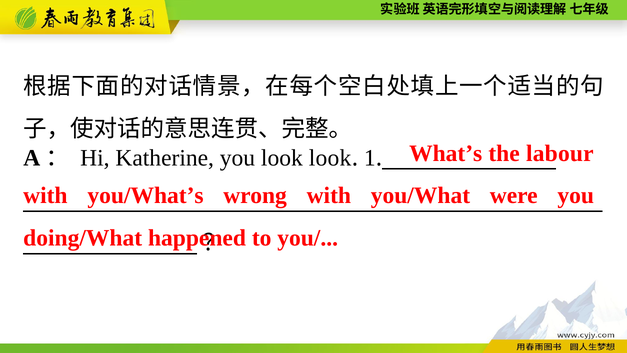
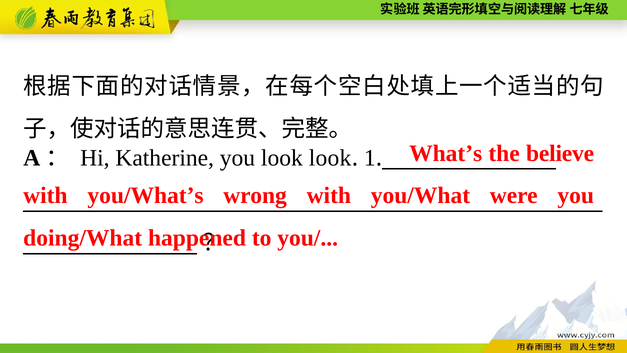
labour: labour -> believe
